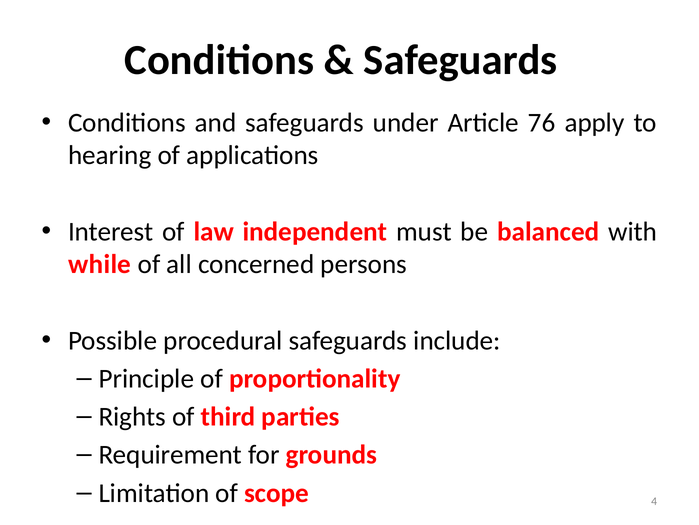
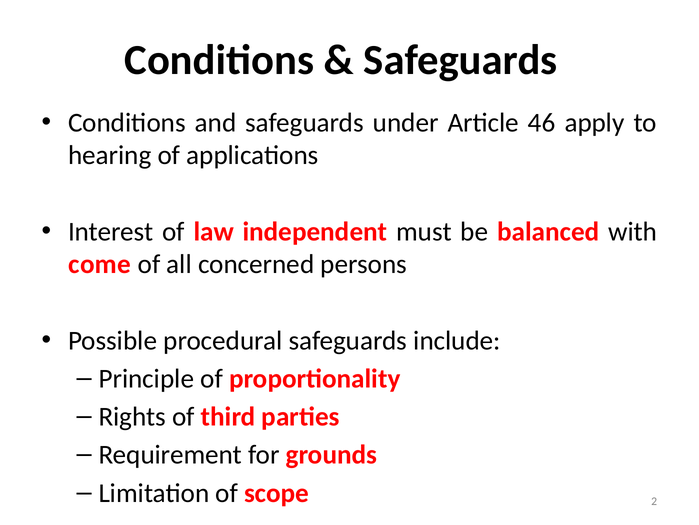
76: 76 -> 46
while: while -> come
4: 4 -> 2
